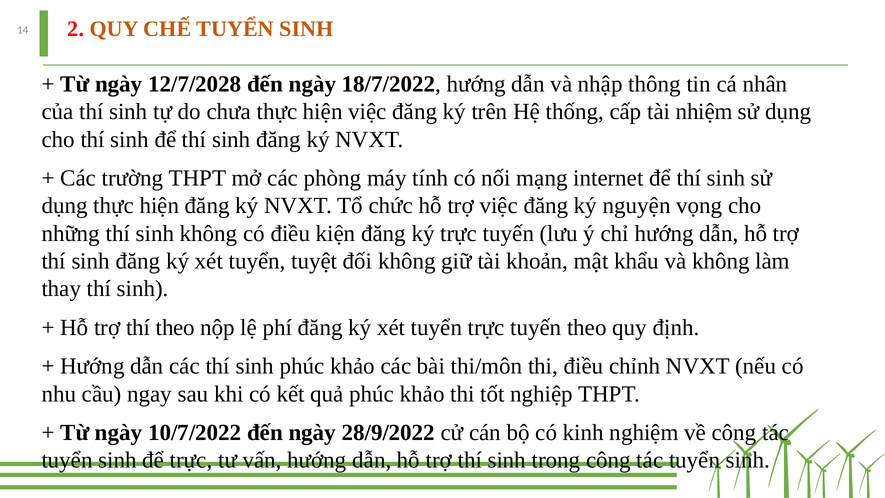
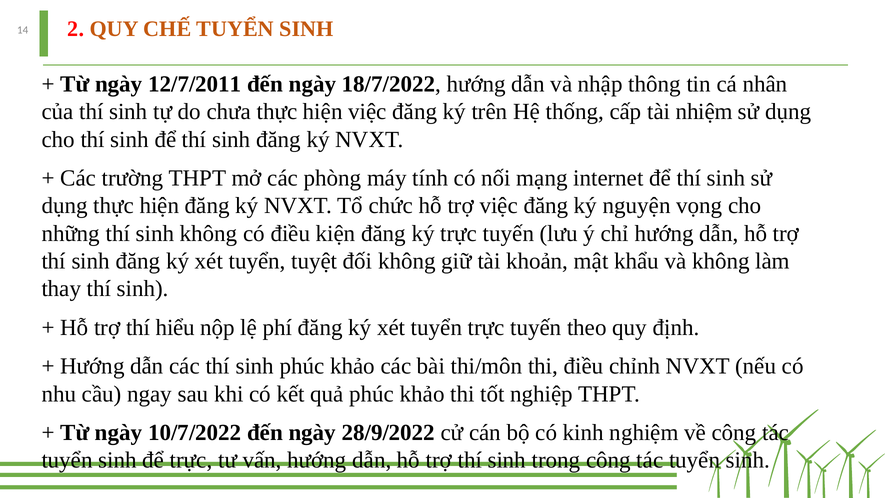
12/7/2028: 12/7/2028 -> 12/7/2011
thí theo: theo -> hiểu
